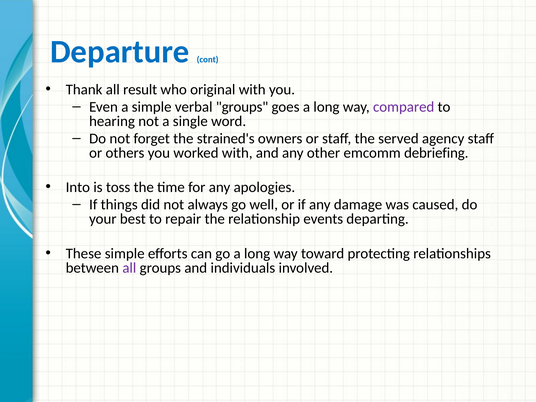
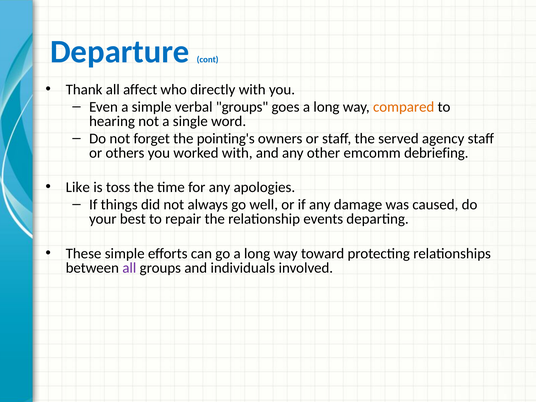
result: result -> affect
original: original -> directly
compared colour: purple -> orange
strained's: strained's -> pointing's
Into: Into -> Like
